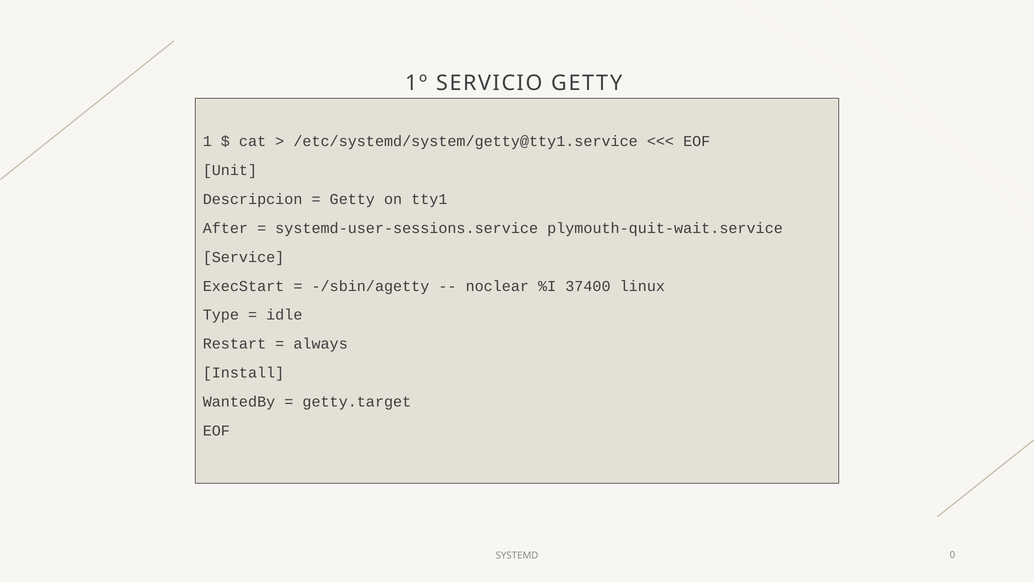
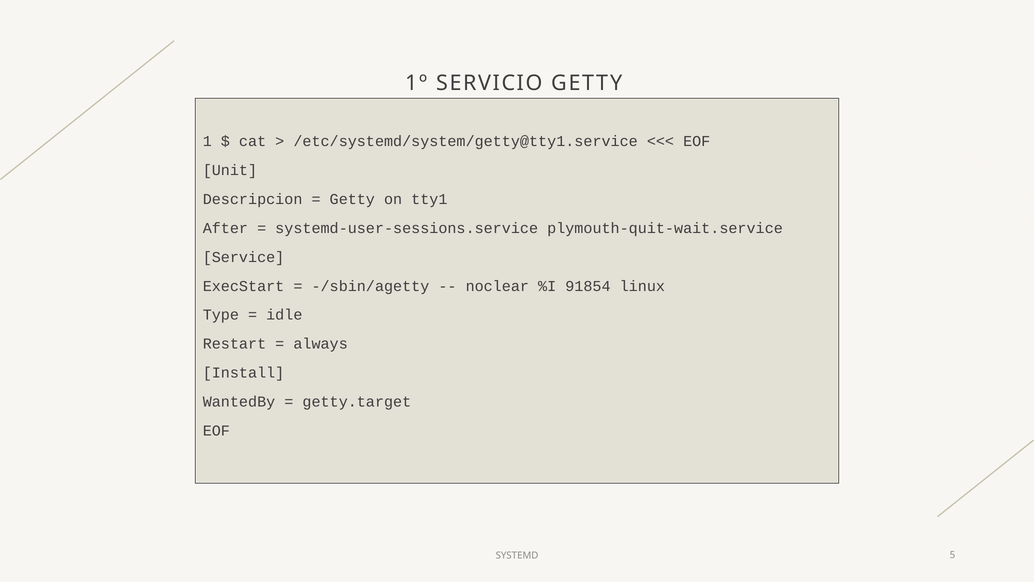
37400: 37400 -> 91854
0: 0 -> 5
